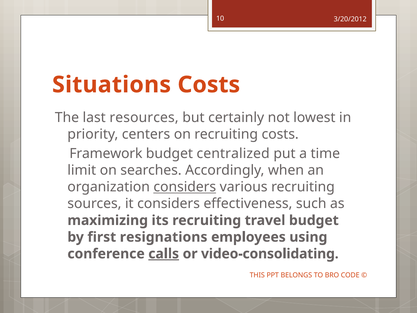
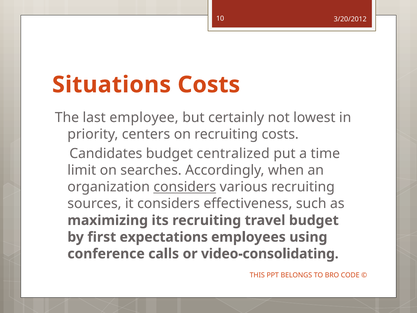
resources: resources -> employee
Framework: Framework -> Candidates
resignations: resignations -> expectations
calls underline: present -> none
